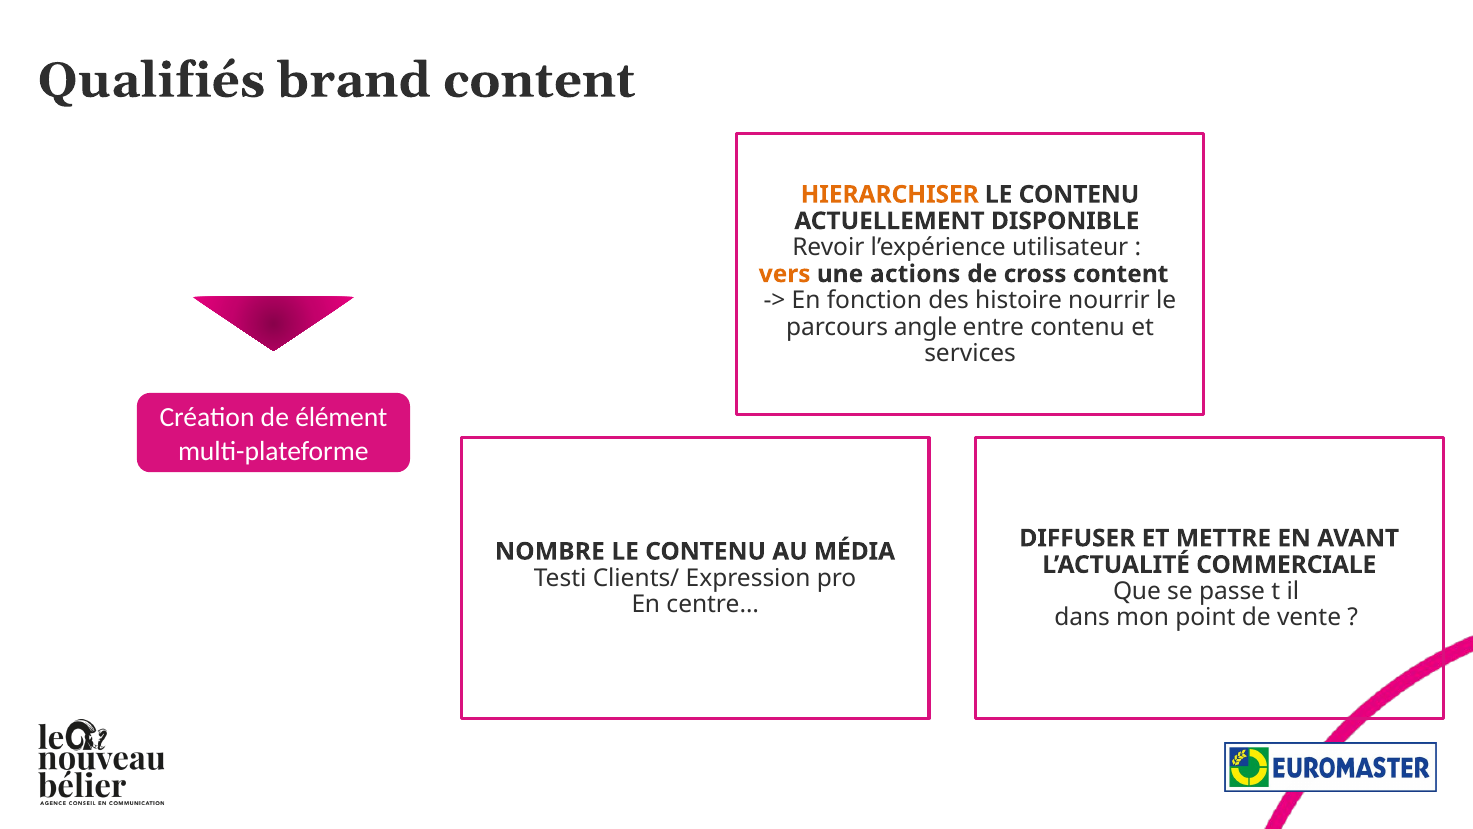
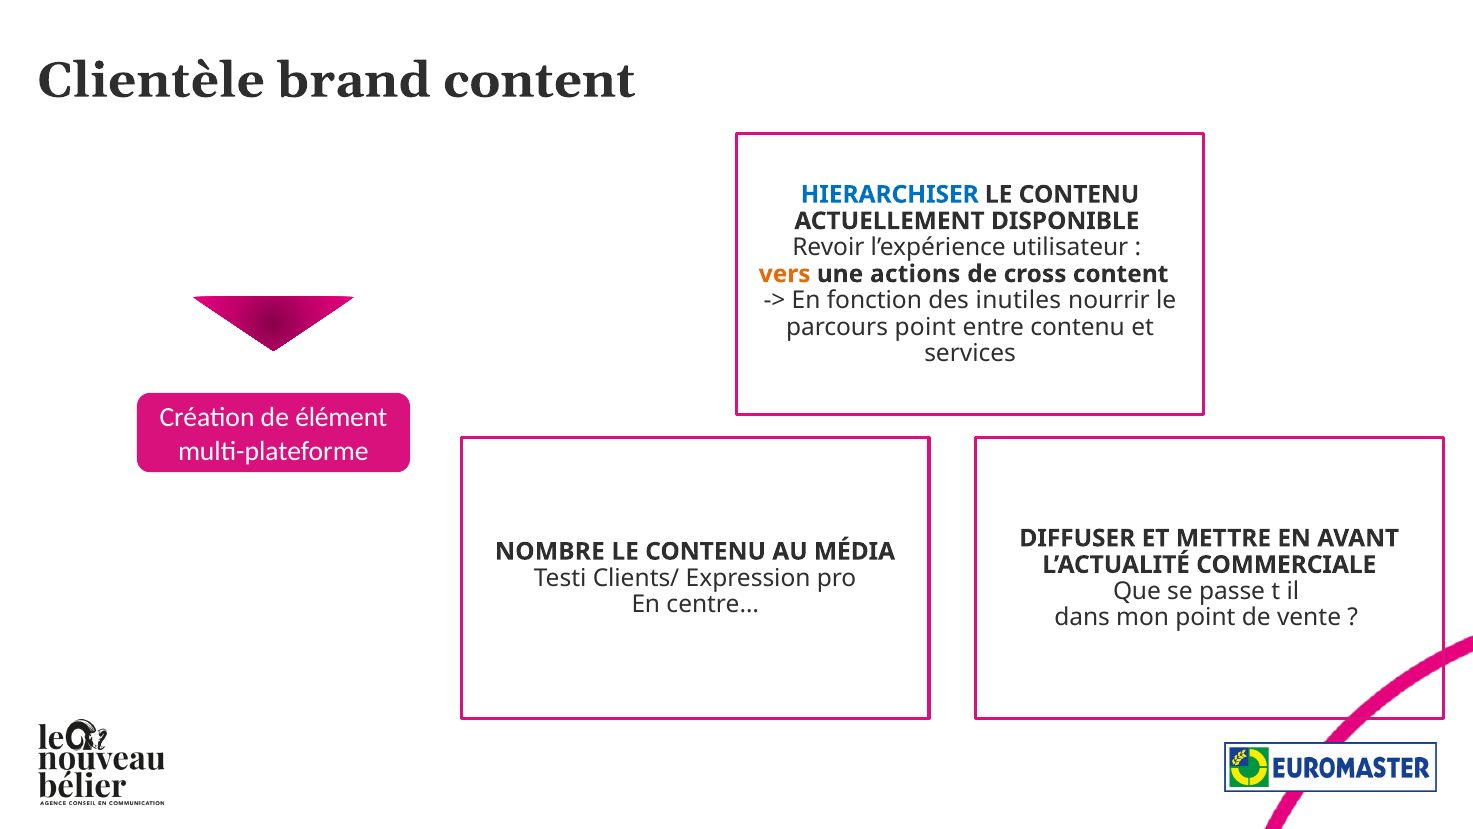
Qualifiés: Qualifiés -> Clientèle
HIERARCHISER colour: orange -> blue
histoire: histoire -> inutiles
parcours angle: angle -> point
